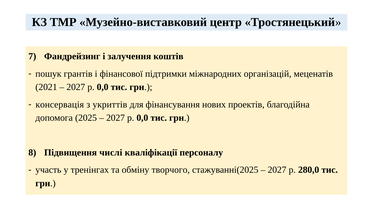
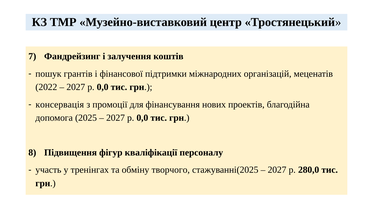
2021: 2021 -> 2022
укриттів: укриттів -> промоції
числі: числі -> фігур
